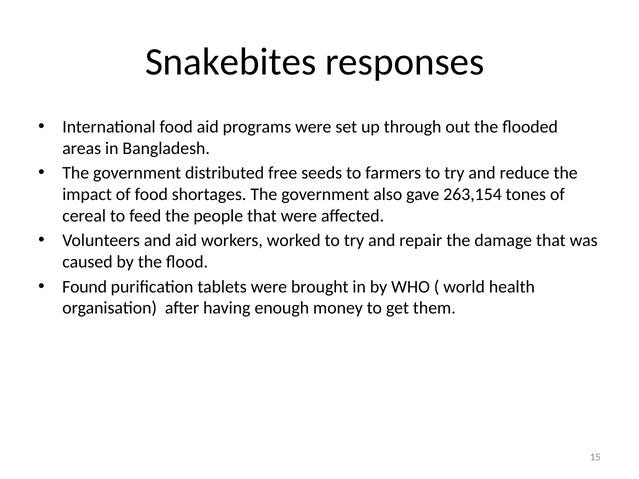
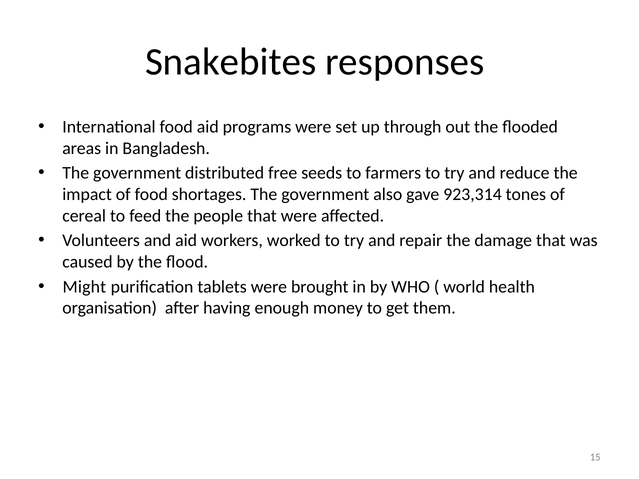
263,154: 263,154 -> 923,314
Found: Found -> Might
